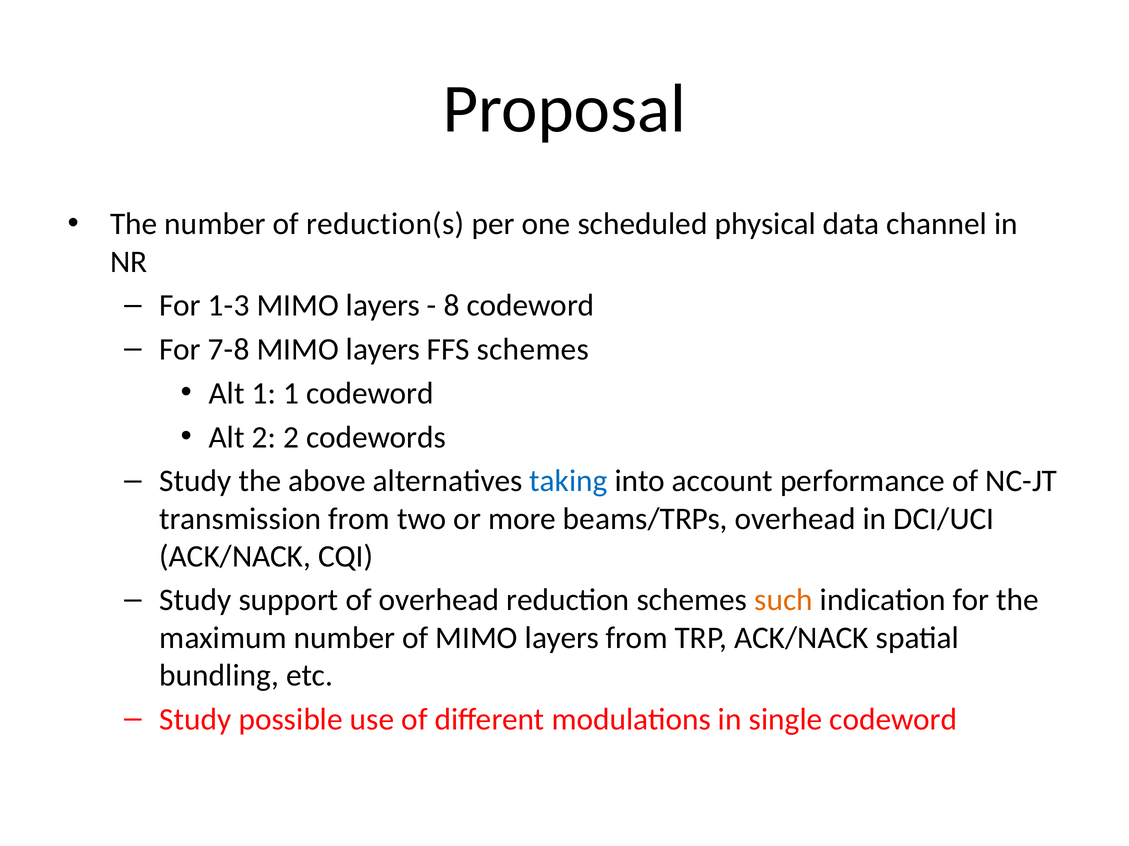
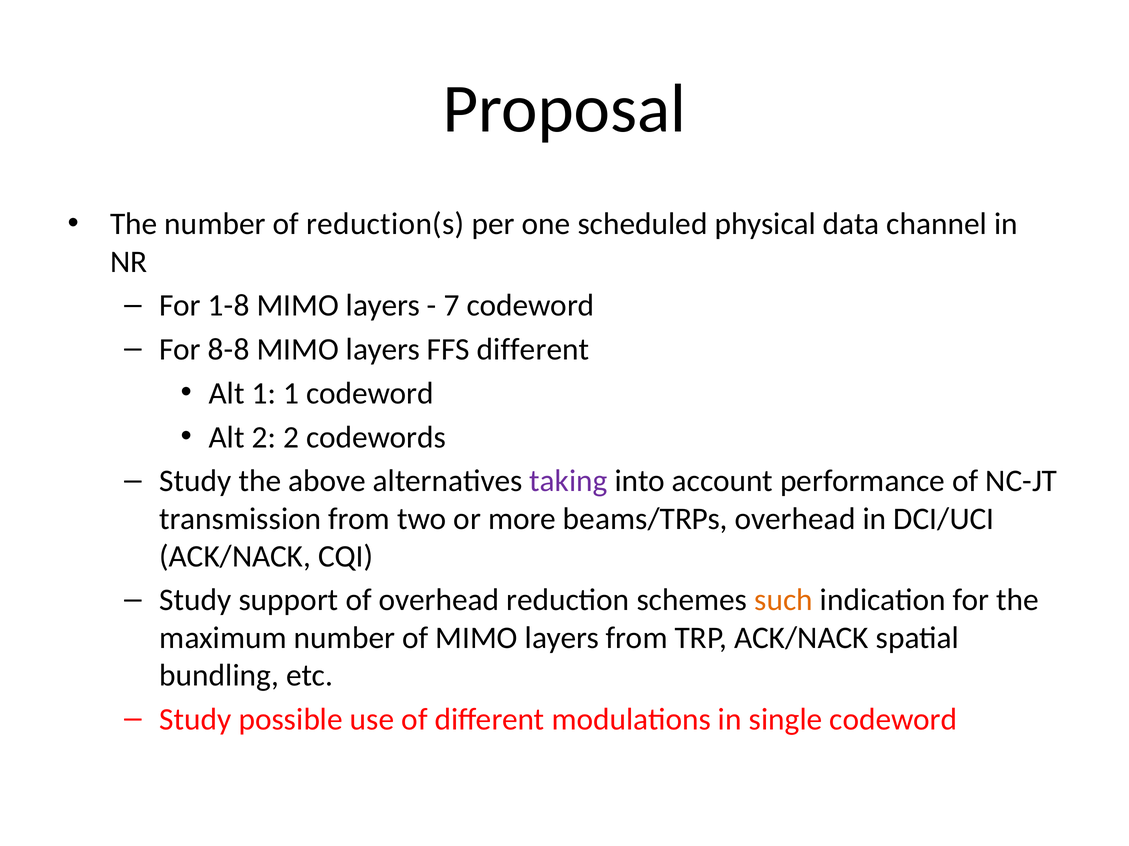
1-3: 1-3 -> 1-8
8: 8 -> 7
7-8: 7-8 -> 8-8
FFS schemes: schemes -> different
taking colour: blue -> purple
